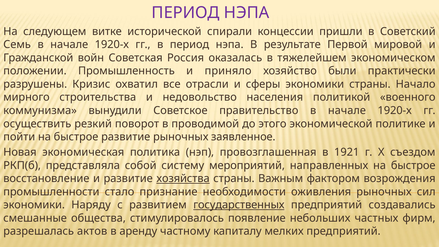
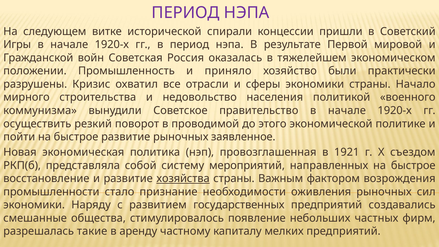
Семь: Семь -> Игры
государственных underline: present -> none
актов: актов -> такие
